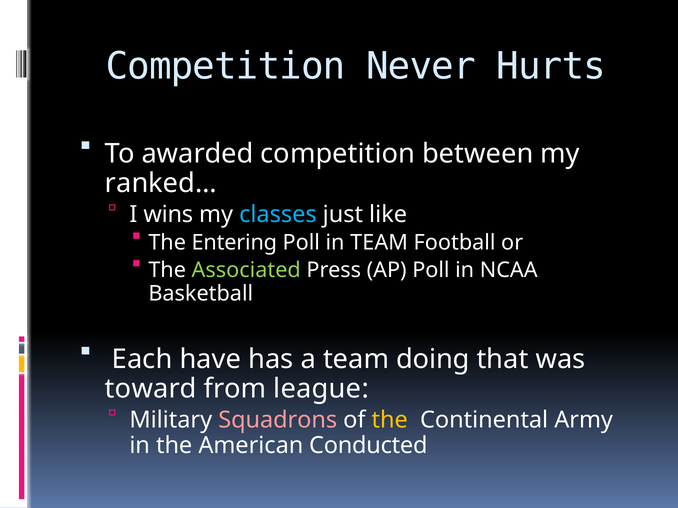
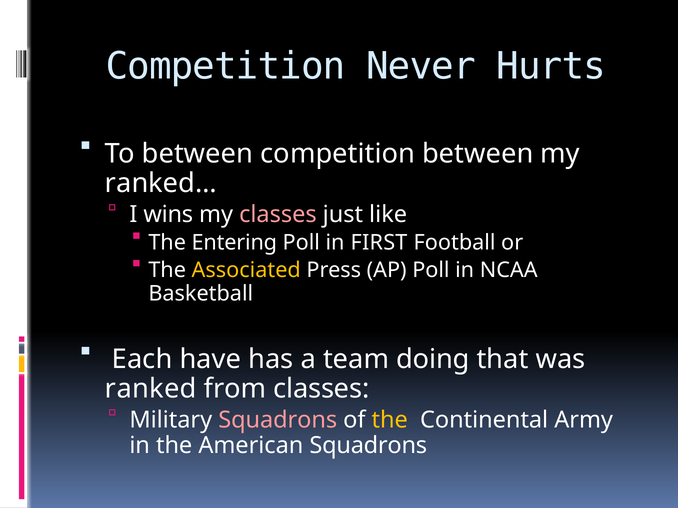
To awarded: awarded -> between
classes at (278, 215) colour: light blue -> pink
in TEAM: TEAM -> FIRST
Associated colour: light green -> yellow
toward: toward -> ranked
from league: league -> classes
American Conducted: Conducted -> Squadrons
